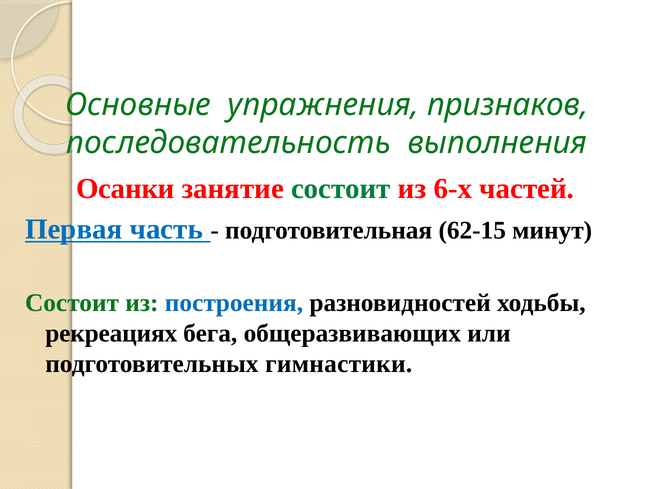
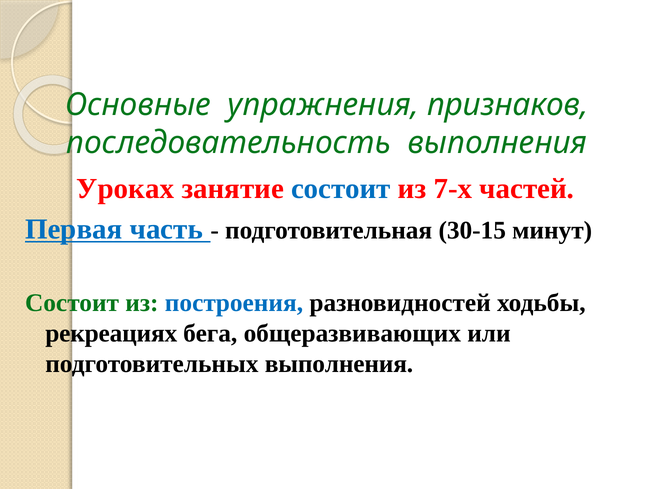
Осанки: Осанки -> Уроках
состоит at (341, 189) colour: green -> blue
6-х: 6-х -> 7-х
62-15: 62-15 -> 30-15
подготовительных гимнастики: гимнастики -> выполнения
